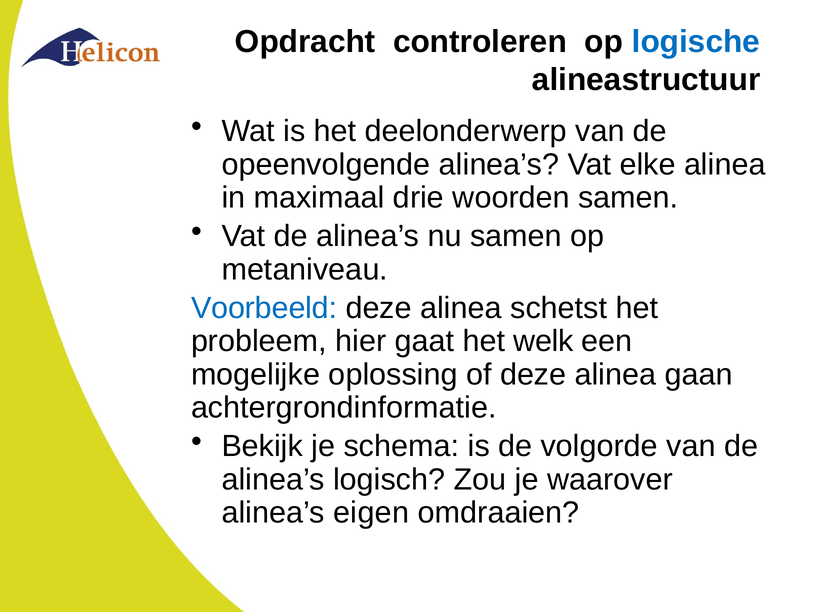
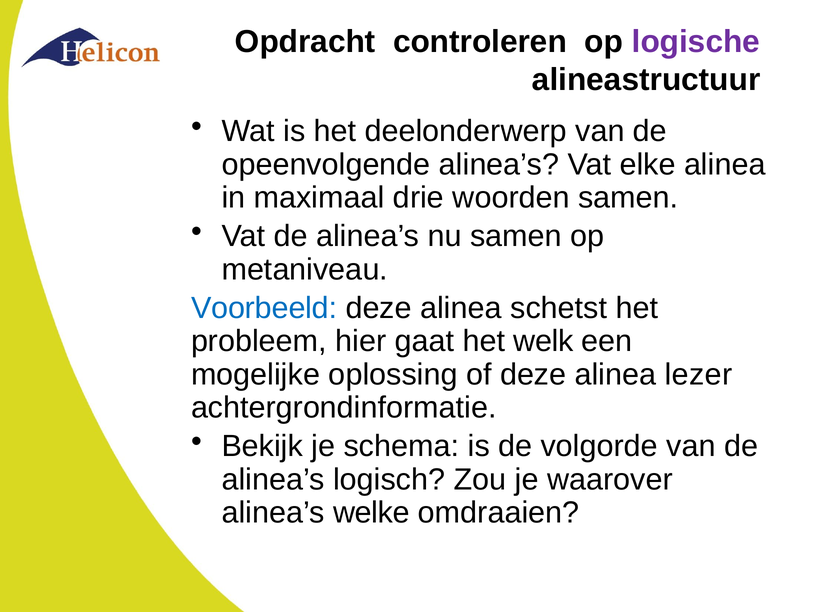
logische colour: blue -> purple
gaan: gaan -> lezer
eigen: eigen -> welke
